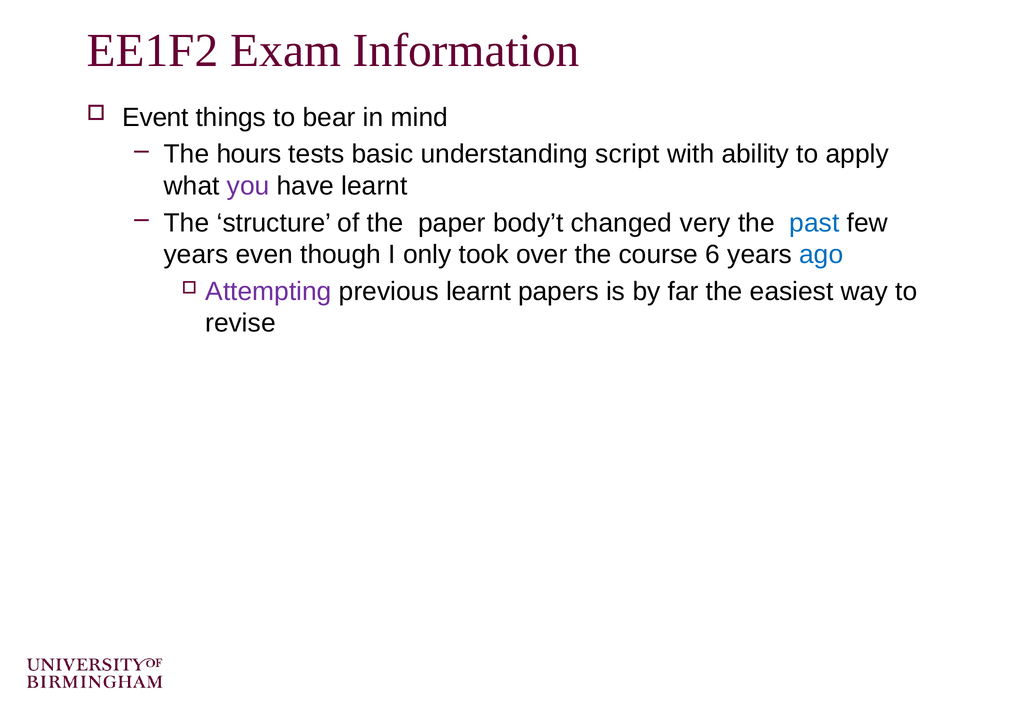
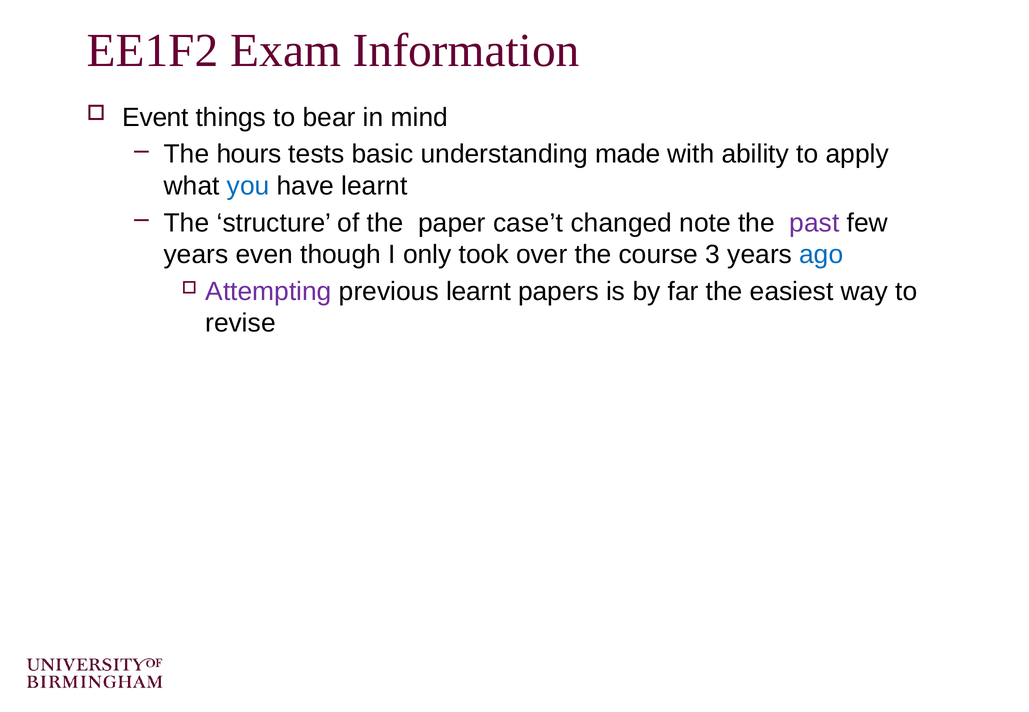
script: script -> made
you colour: purple -> blue
body’t: body’t -> case’t
very: very -> note
past colour: blue -> purple
6: 6 -> 3
